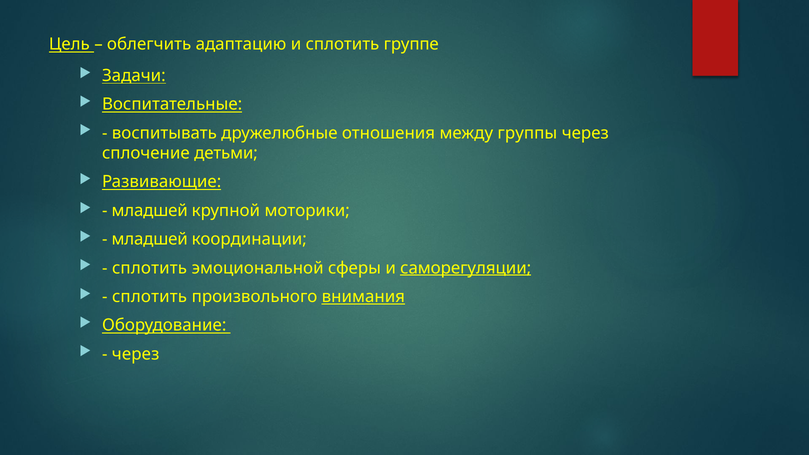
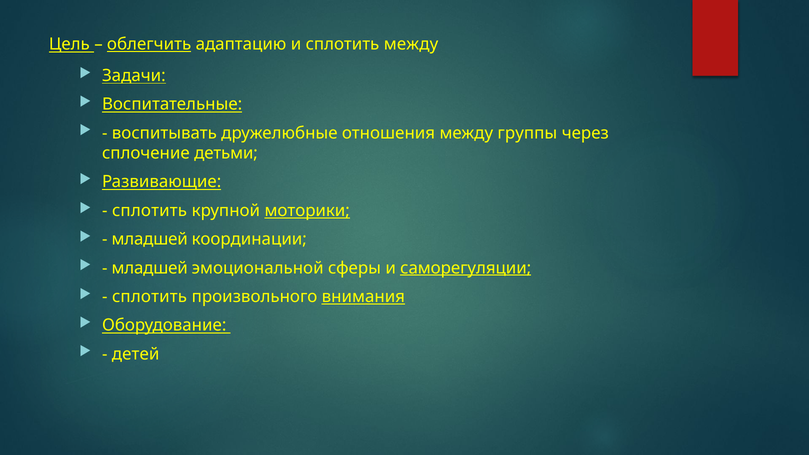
облегчить underline: none -> present
сплотить группе: группе -> между
младшей at (150, 211): младшей -> сплотить
моторики underline: none -> present
сплотить at (150, 268): сплотить -> младшей
через at (136, 354): через -> детей
